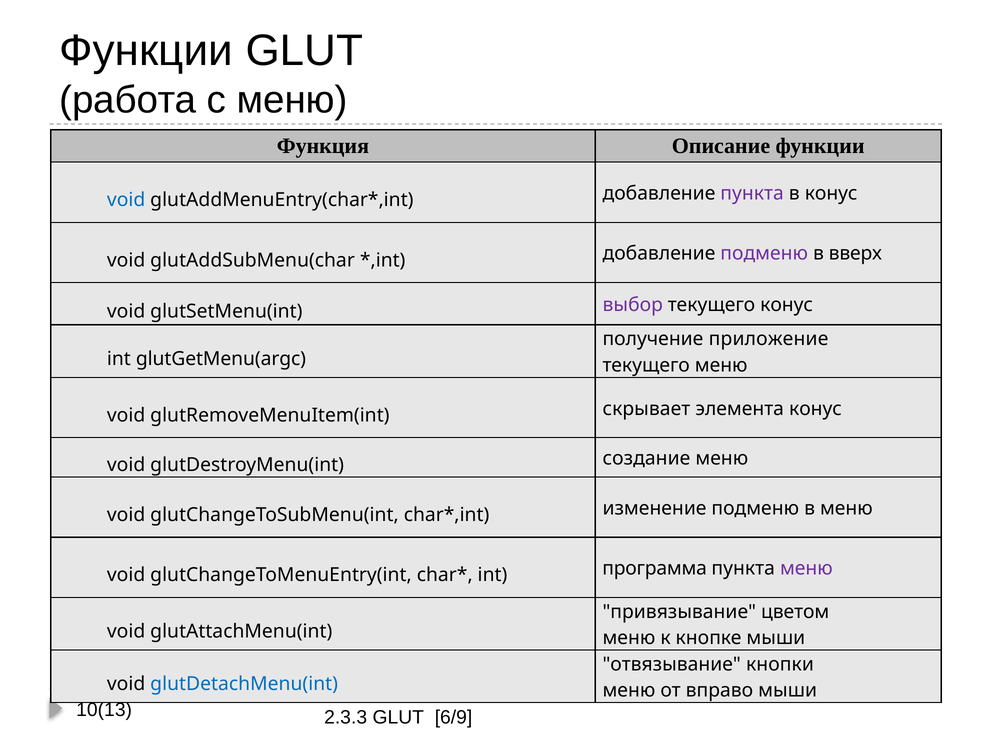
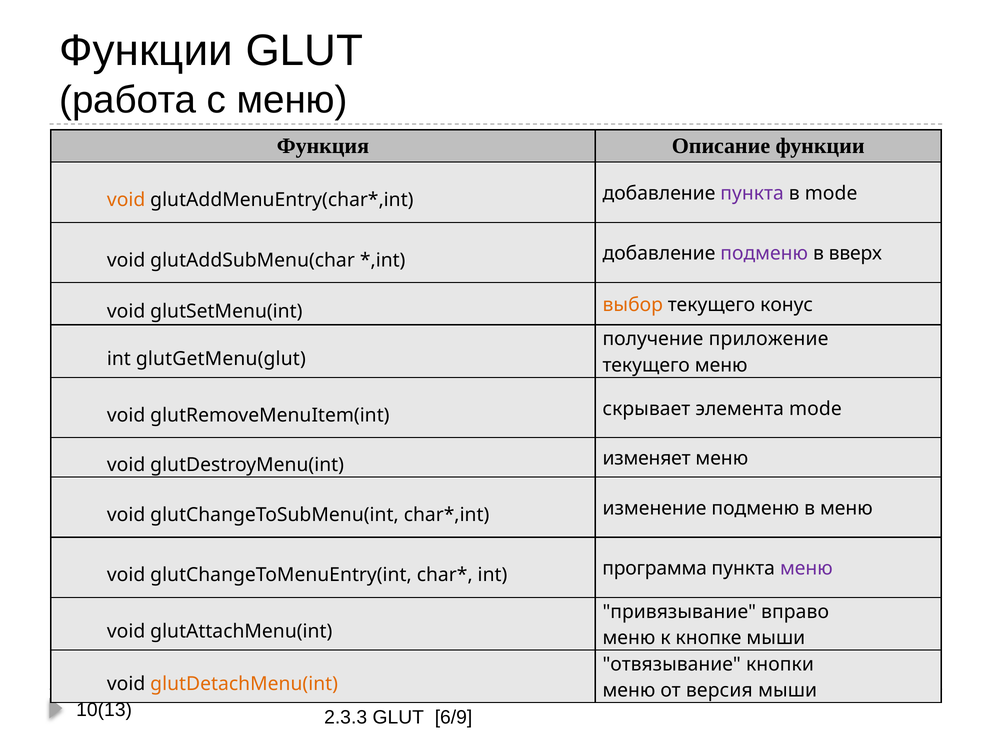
void at (126, 200) colour: blue -> orange
в конус: конус -> mode
выбор colour: purple -> orange
glutGetMenu(argc: glutGetMenu(argc -> glutGetMenu(glut
элемента конус: конус -> mode
создание: создание -> изменяет
цветом: цветом -> вправо
glutDetachMenu(int colour: blue -> orange
вправо: вправо -> версия
